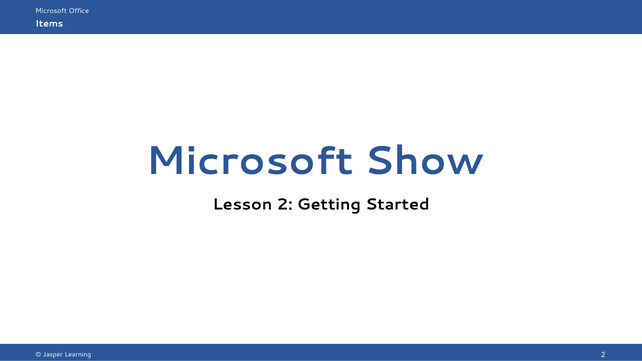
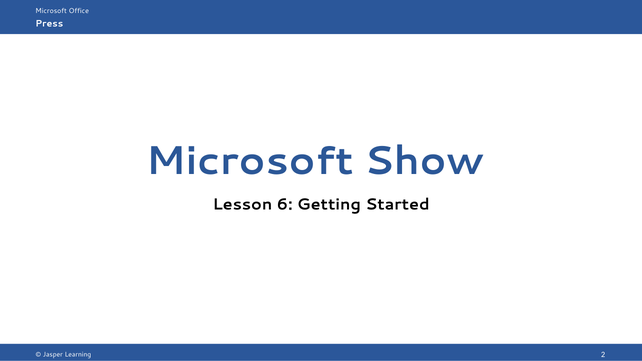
Items: Items -> Press
Lesson 2: 2 -> 6
